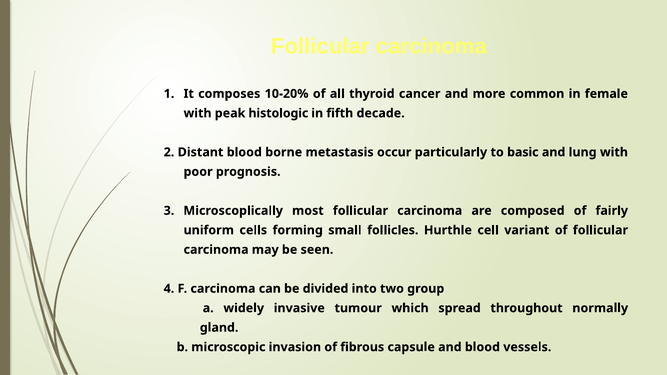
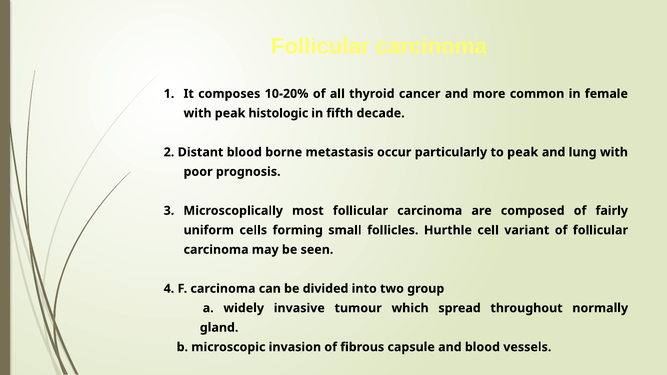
to basic: basic -> peak
